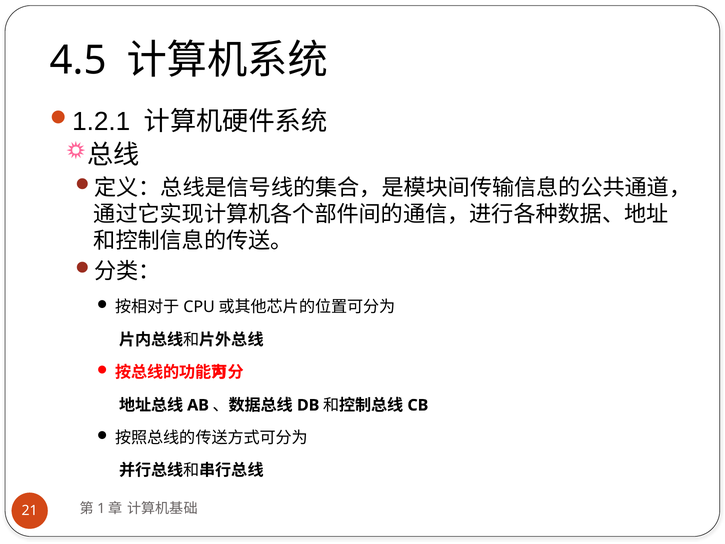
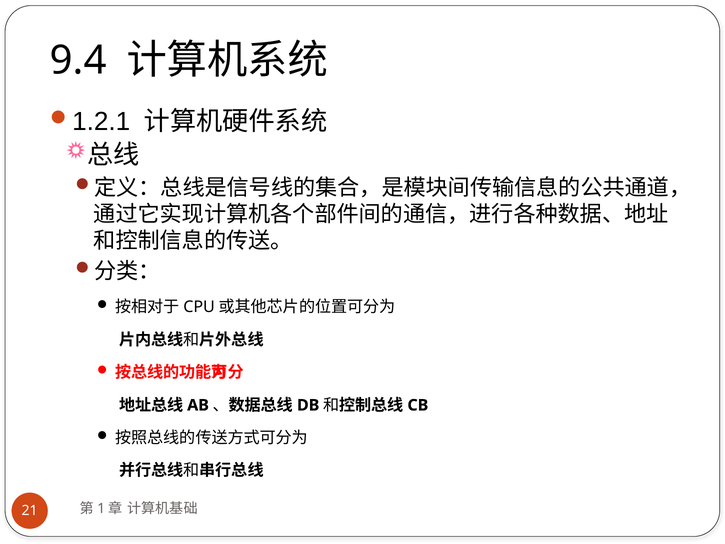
4.5: 4.5 -> 9.4
